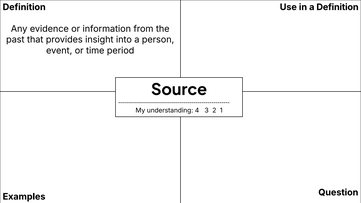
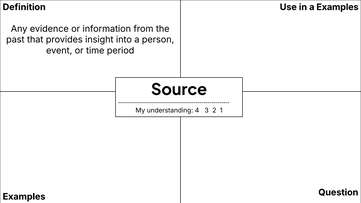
a Definition: Definition -> Examples
